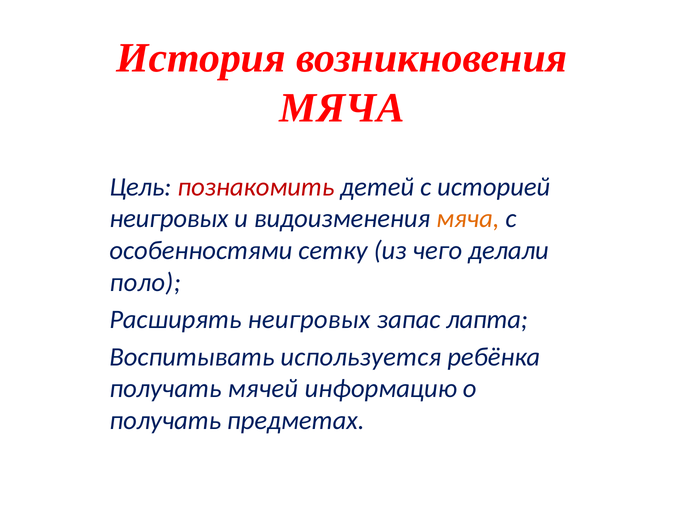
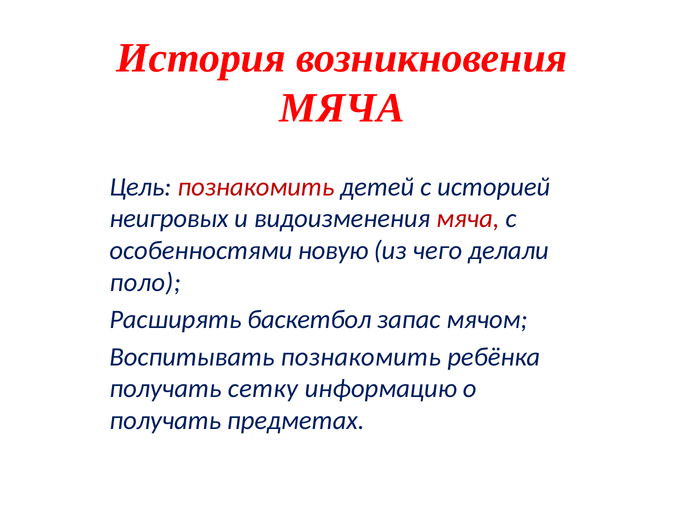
мяча at (468, 219) colour: orange -> red
сетку: сетку -> новую
Расширять неигровых: неигровых -> баскетбол
лапта: лапта -> мячом
Воспитывать используется: используется -> познакомить
мячей: мячей -> сетку
